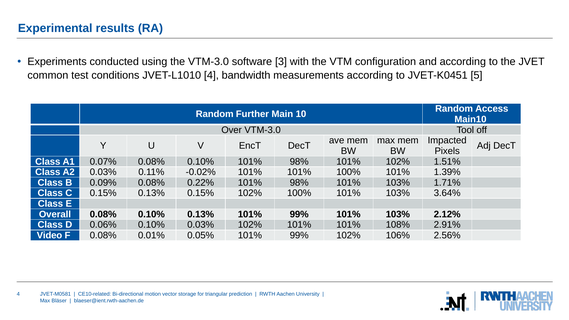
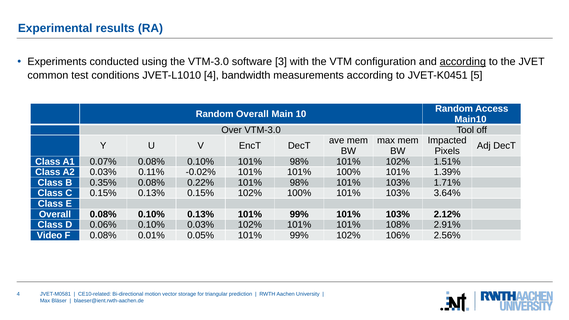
according at (463, 62) underline: none -> present
Random Further: Further -> Overall
0.09%: 0.09% -> 0.35%
